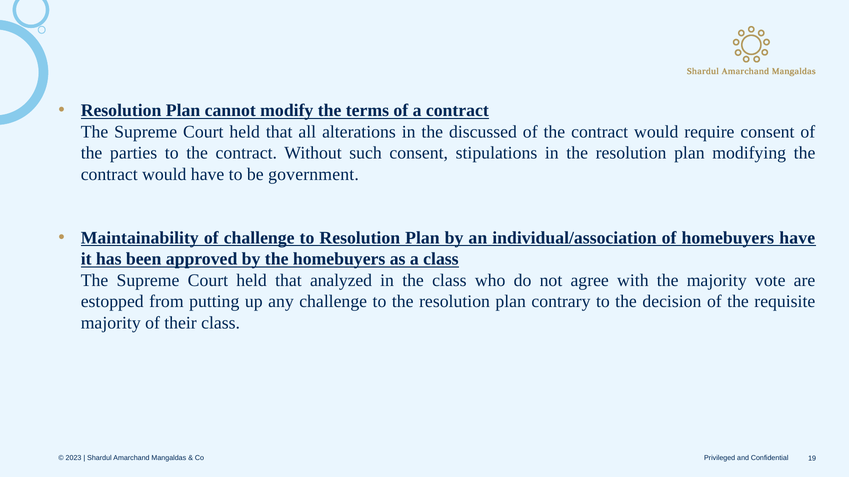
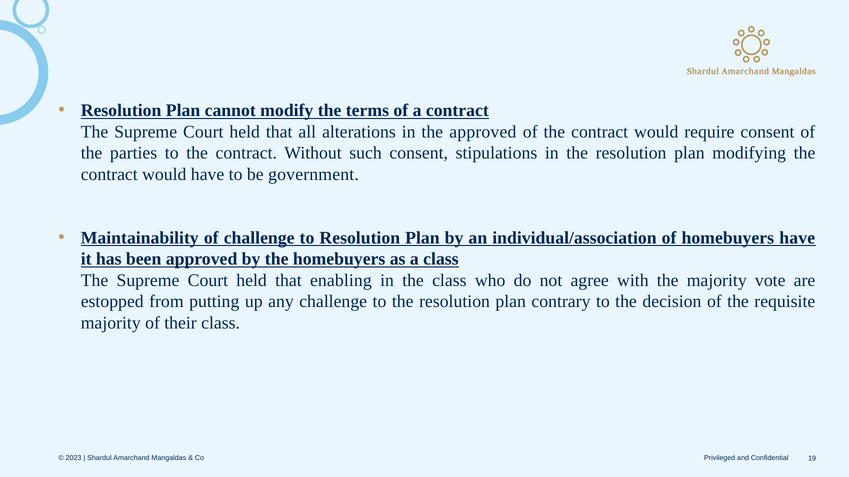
the discussed: discussed -> approved
analyzed: analyzed -> enabling
